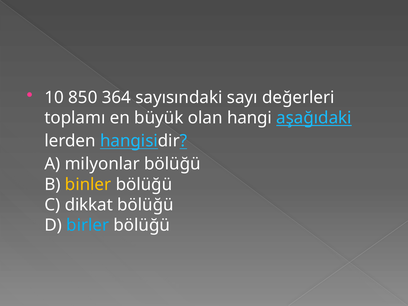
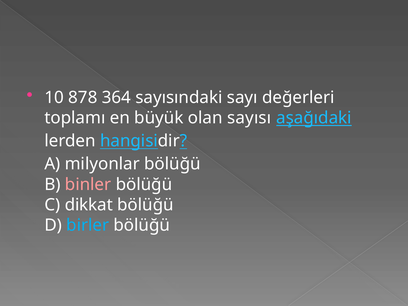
850: 850 -> 878
hangi: hangi -> sayısı
binler colour: yellow -> pink
